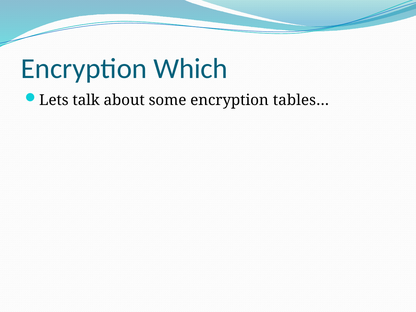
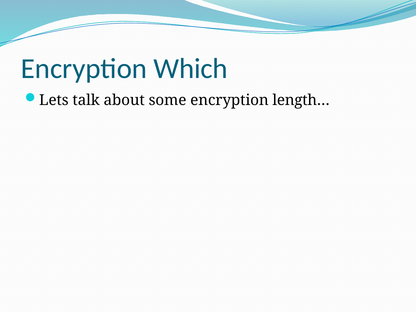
tables…: tables… -> length…
